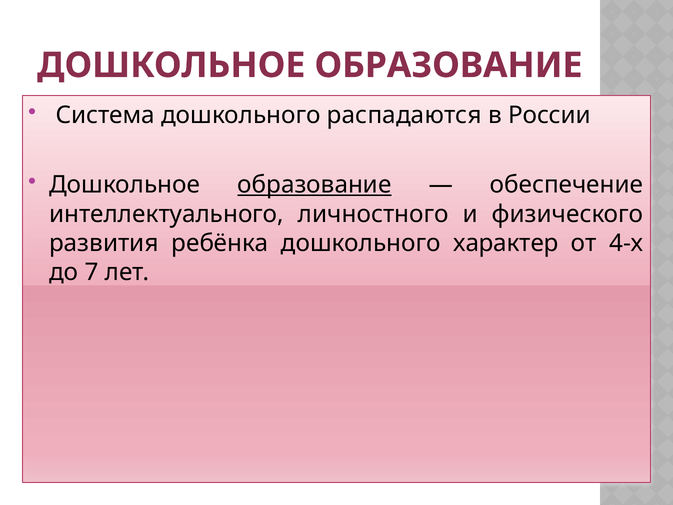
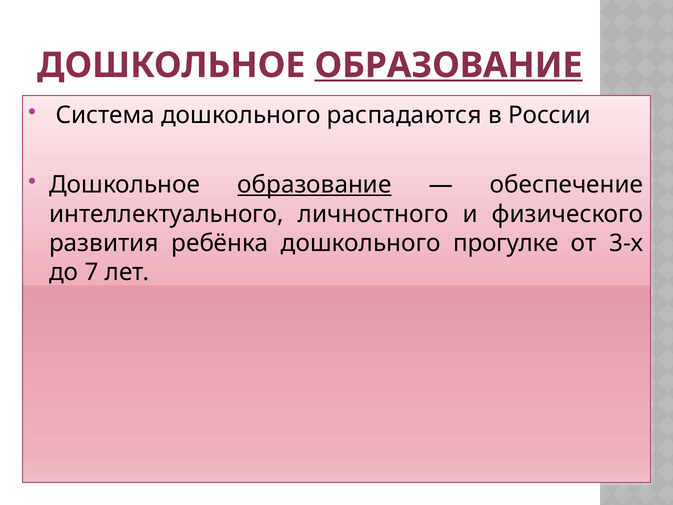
ОБРАЗОВАНИЕ at (448, 65) underline: none -> present
характер: характер -> прогулке
4-х: 4-х -> 3-х
